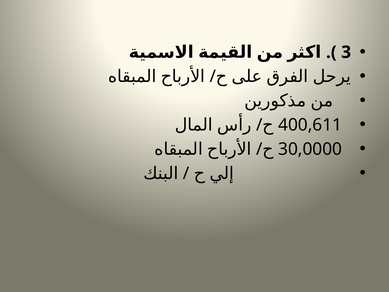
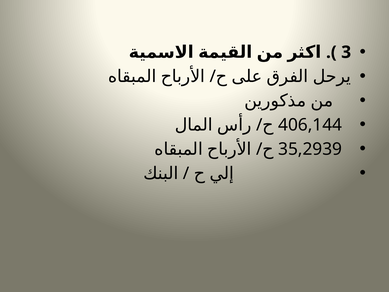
400,611: 400,611 -> 406,144
30,0000: 30,0000 -> 35,2939
